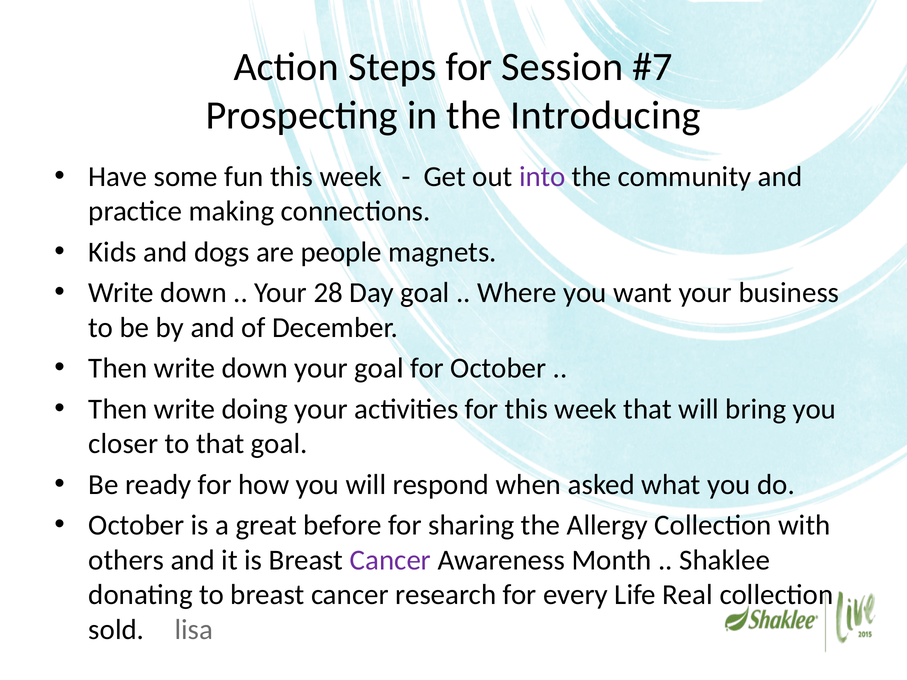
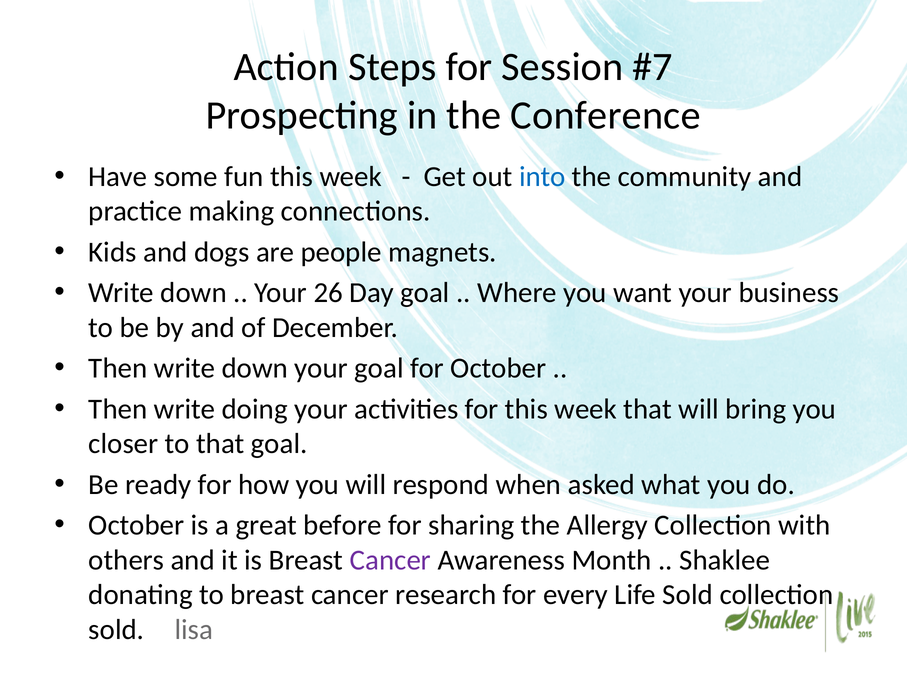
Introducing: Introducing -> Conference
into colour: purple -> blue
28: 28 -> 26
Life Real: Real -> Sold
